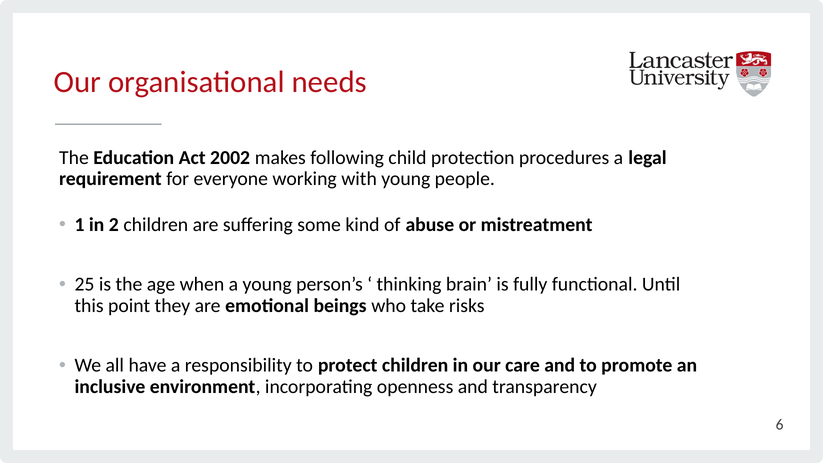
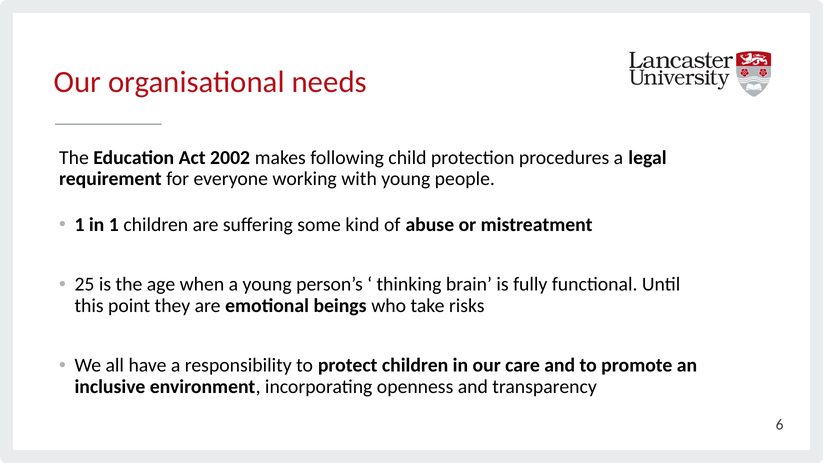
in 2: 2 -> 1
